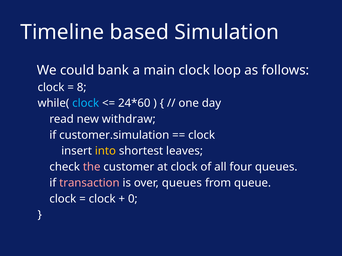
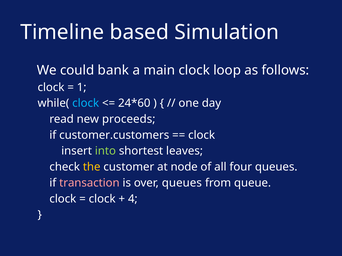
8: 8 -> 1
withdraw: withdraw -> proceeds
customer.simulation: customer.simulation -> customer.customers
into colour: yellow -> light green
the colour: pink -> yellow
at clock: clock -> node
0: 0 -> 4
